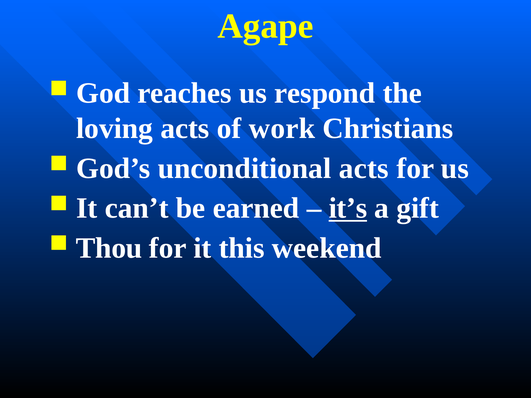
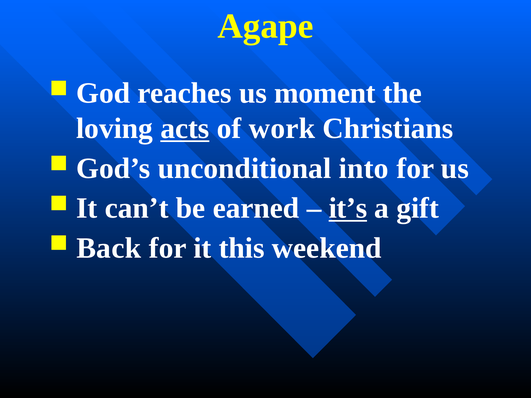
respond: respond -> moment
acts at (185, 129) underline: none -> present
unconditional acts: acts -> into
Thou: Thou -> Back
